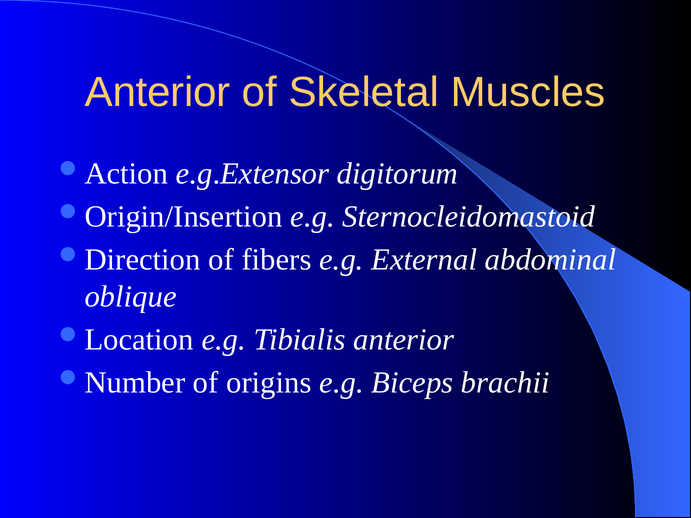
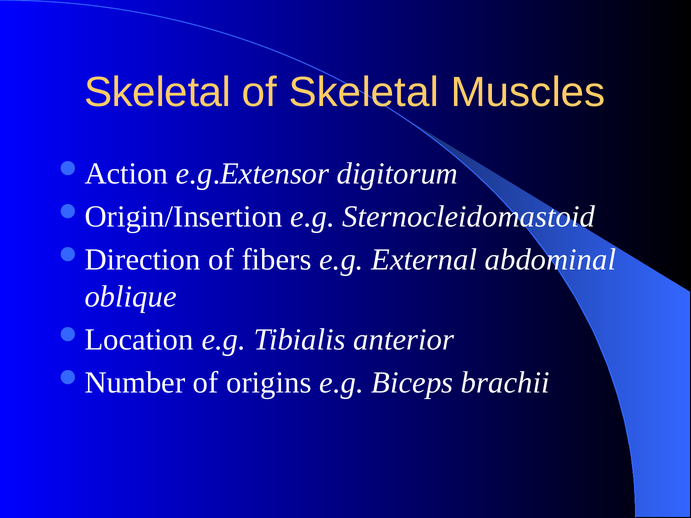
Anterior at (158, 92): Anterior -> Skeletal
